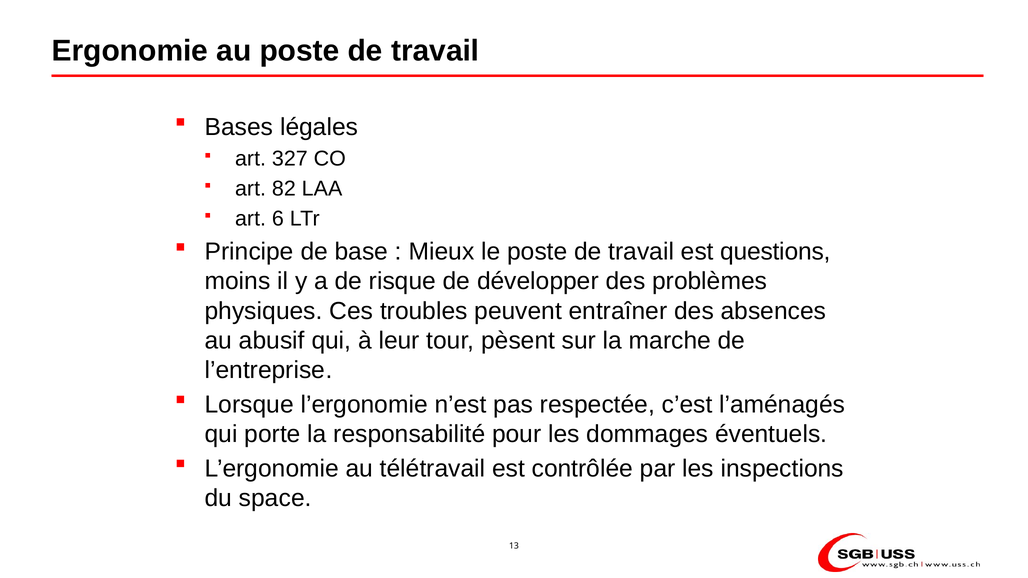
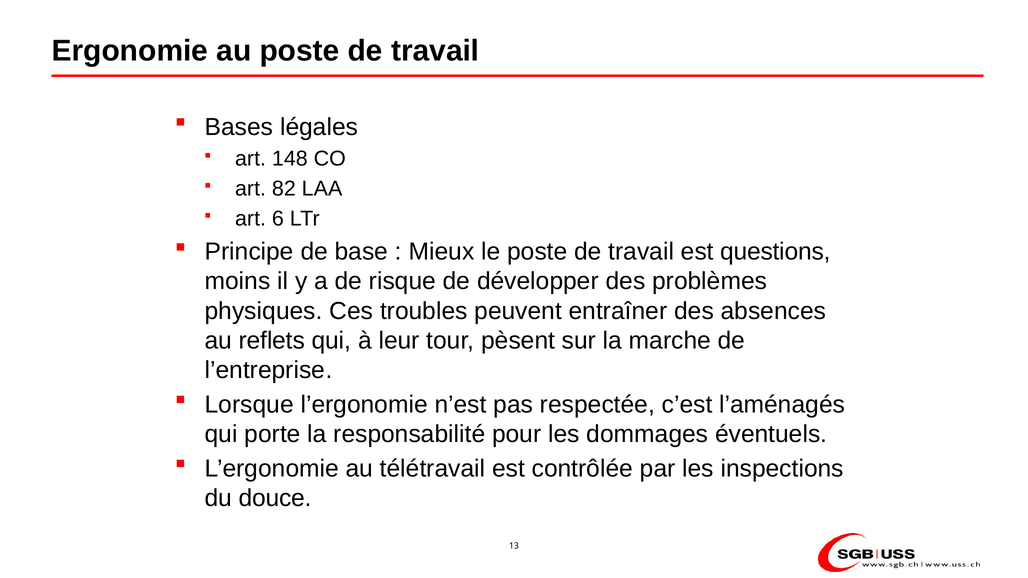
327: 327 -> 148
abusif: abusif -> reflets
space: space -> douce
